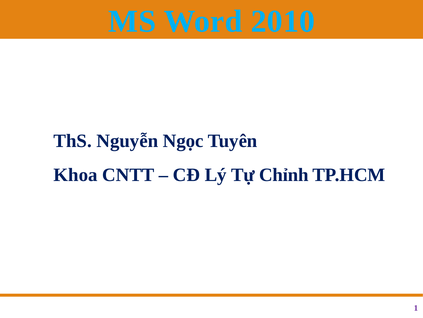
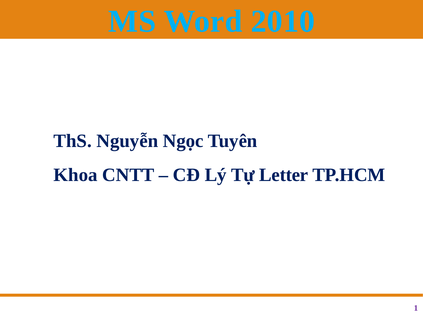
Chỉnh: Chỉnh -> Letter
